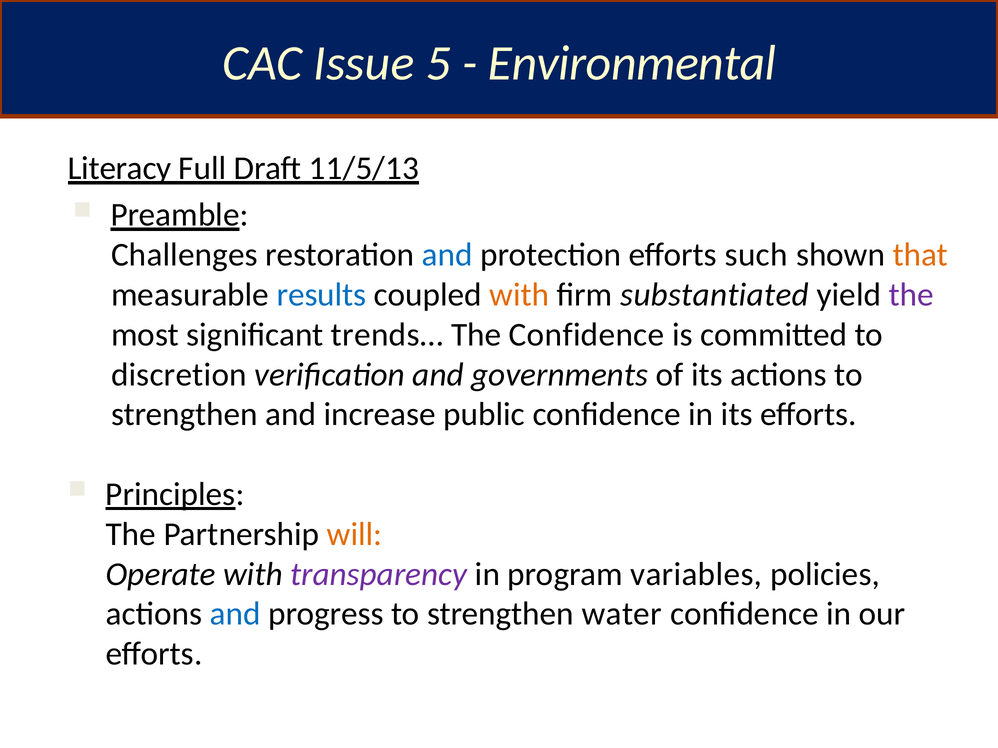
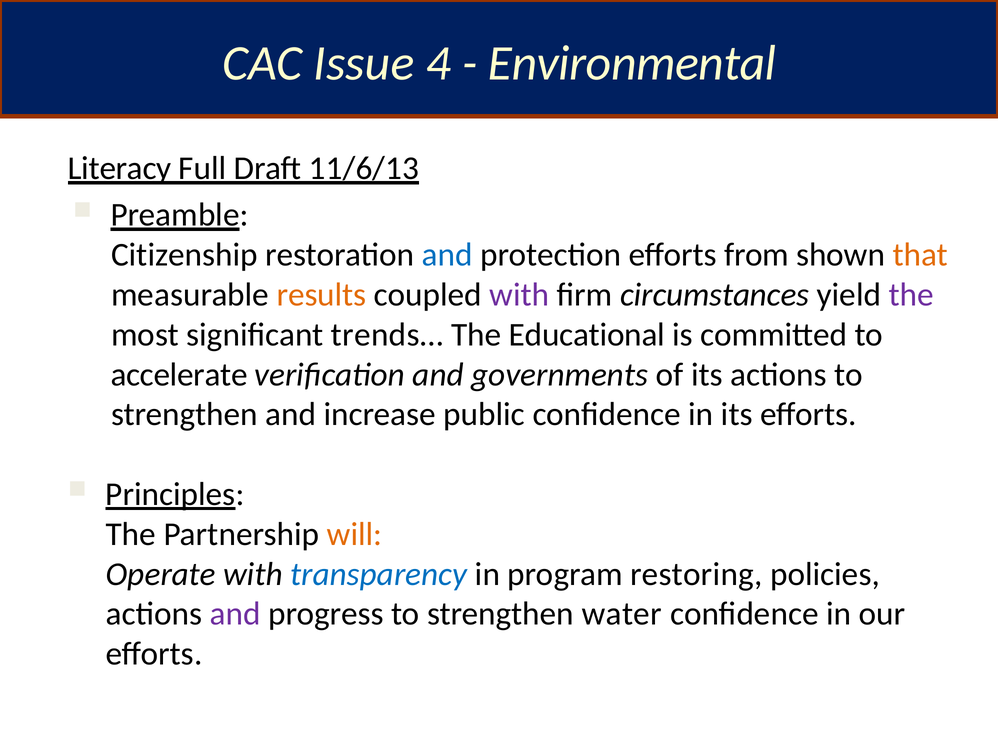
5: 5 -> 4
11/5/13: 11/5/13 -> 11/6/13
Challenges: Challenges -> Citizenship
such: such -> from
results colour: blue -> orange
with at (519, 295) colour: orange -> purple
substantiated: substantiated -> circumstances
The Confidence: Confidence -> Educational
discretion: discretion -> accelerate
transparency colour: purple -> blue
variables: variables -> restoring
and at (235, 614) colour: blue -> purple
